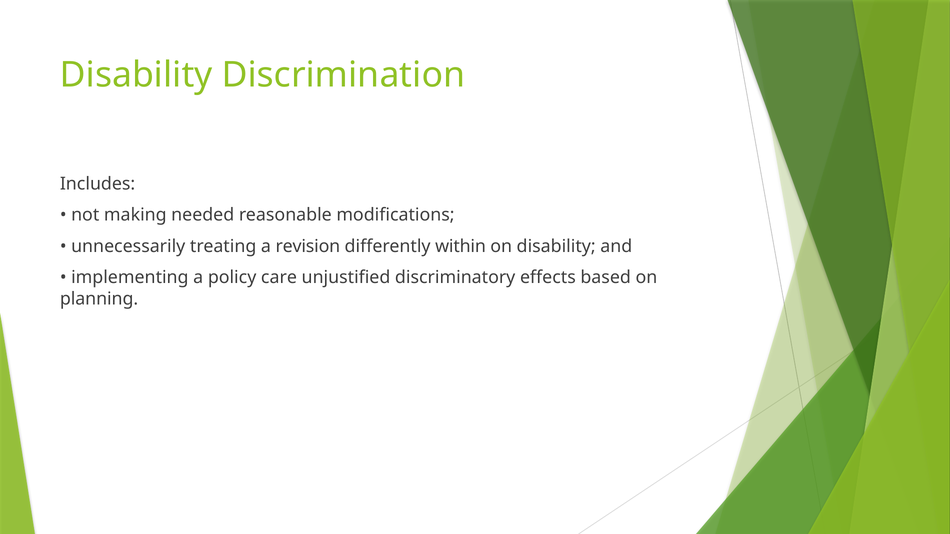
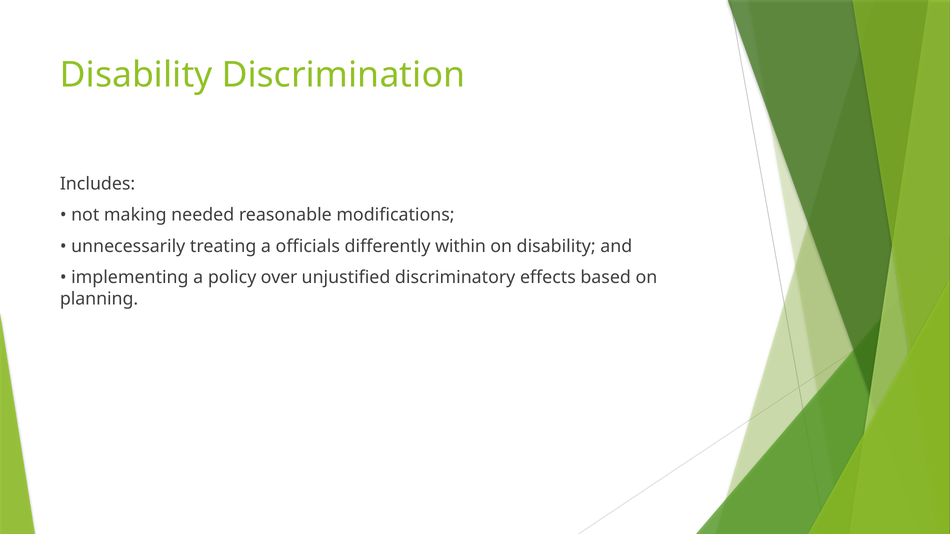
revision: revision -> officials
care: care -> over
